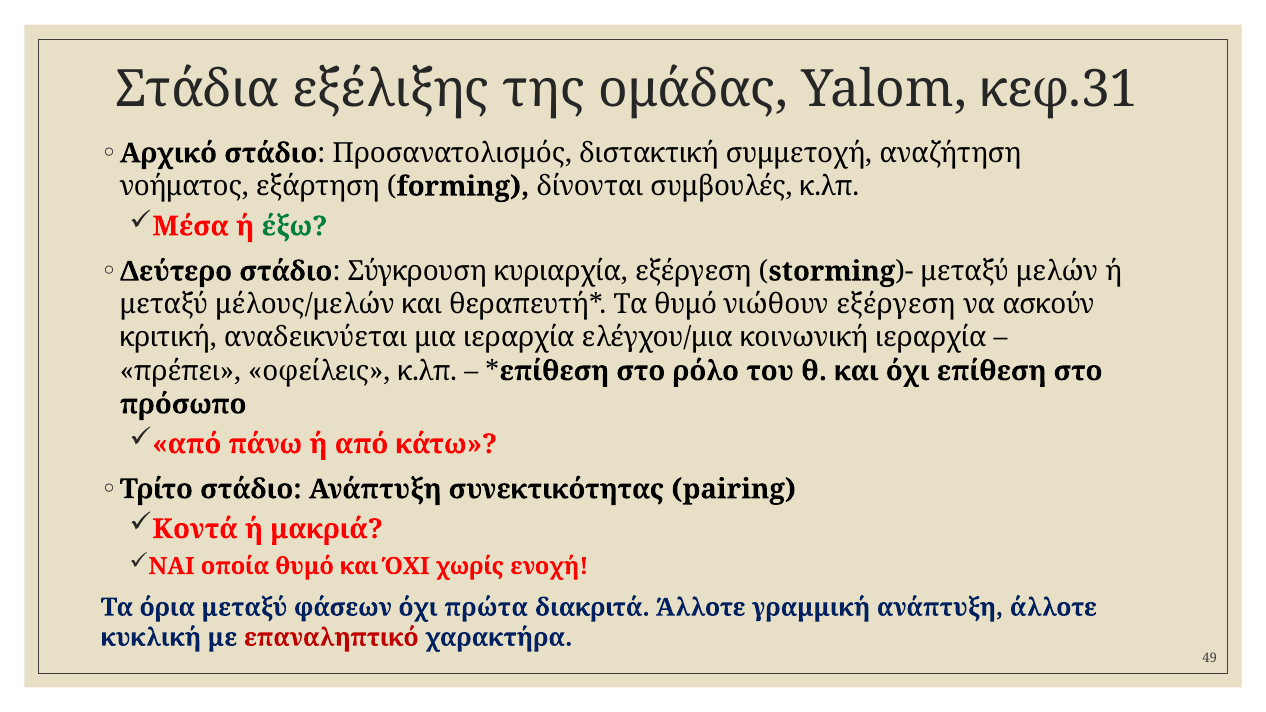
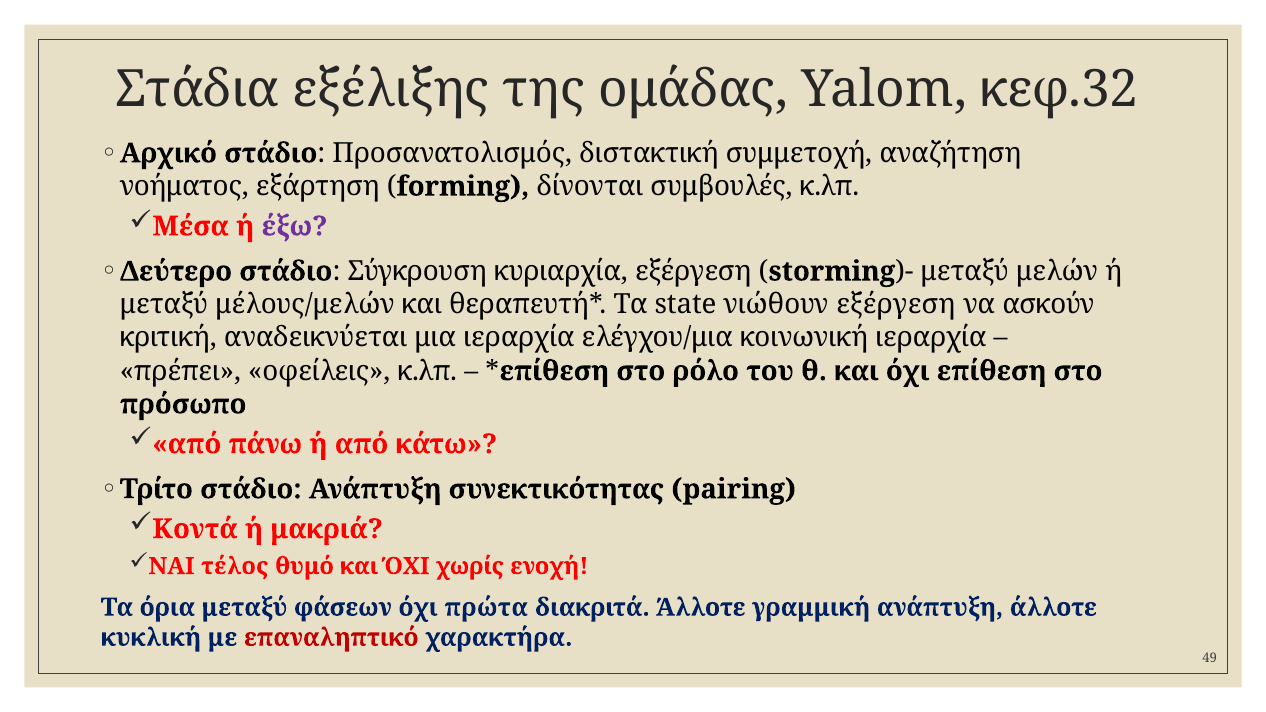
κεφ.31: κεφ.31 -> κεφ.32
έξω colour: green -> purple
Τα θυμό: θυμό -> state
οποία: οποία -> τέλος
